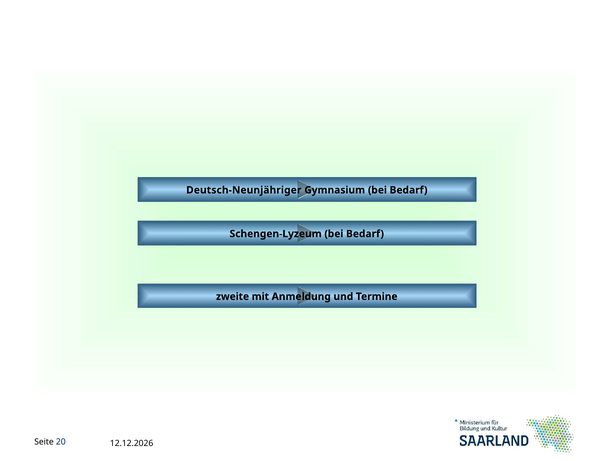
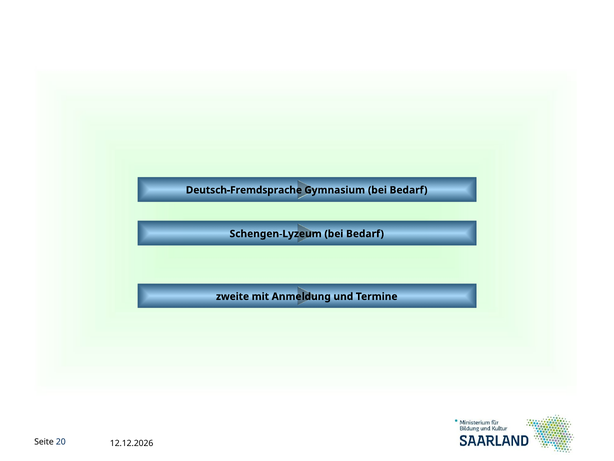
Deutsch-Neunjähriger: Deutsch-Neunjähriger -> Deutsch-Fremdsprache
